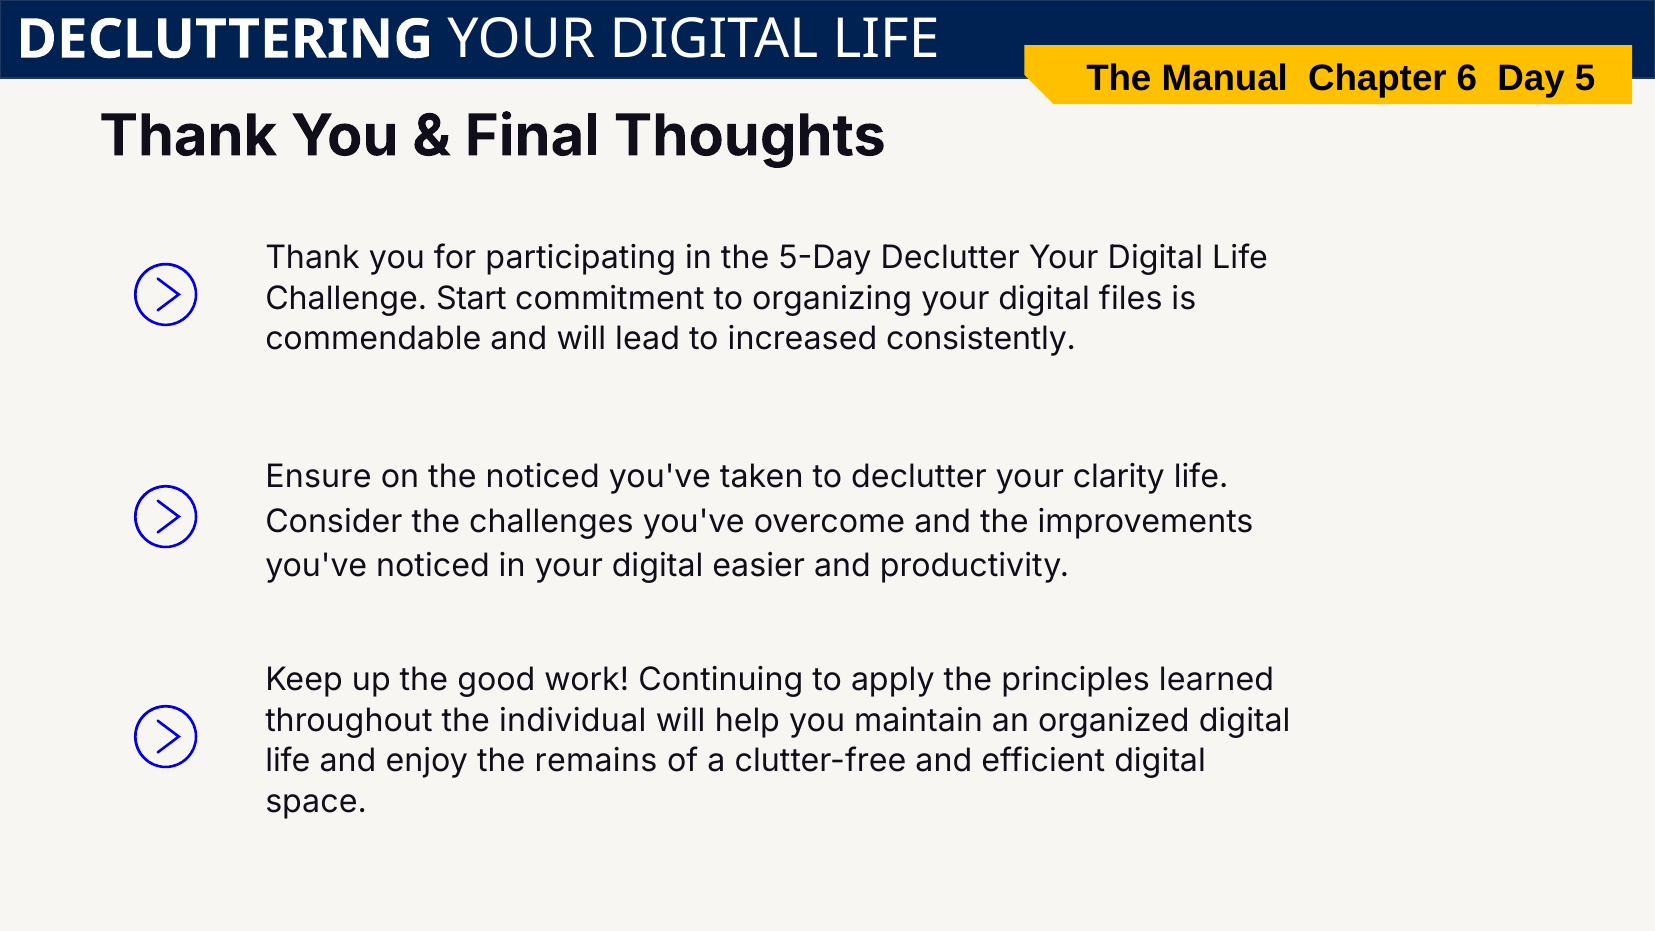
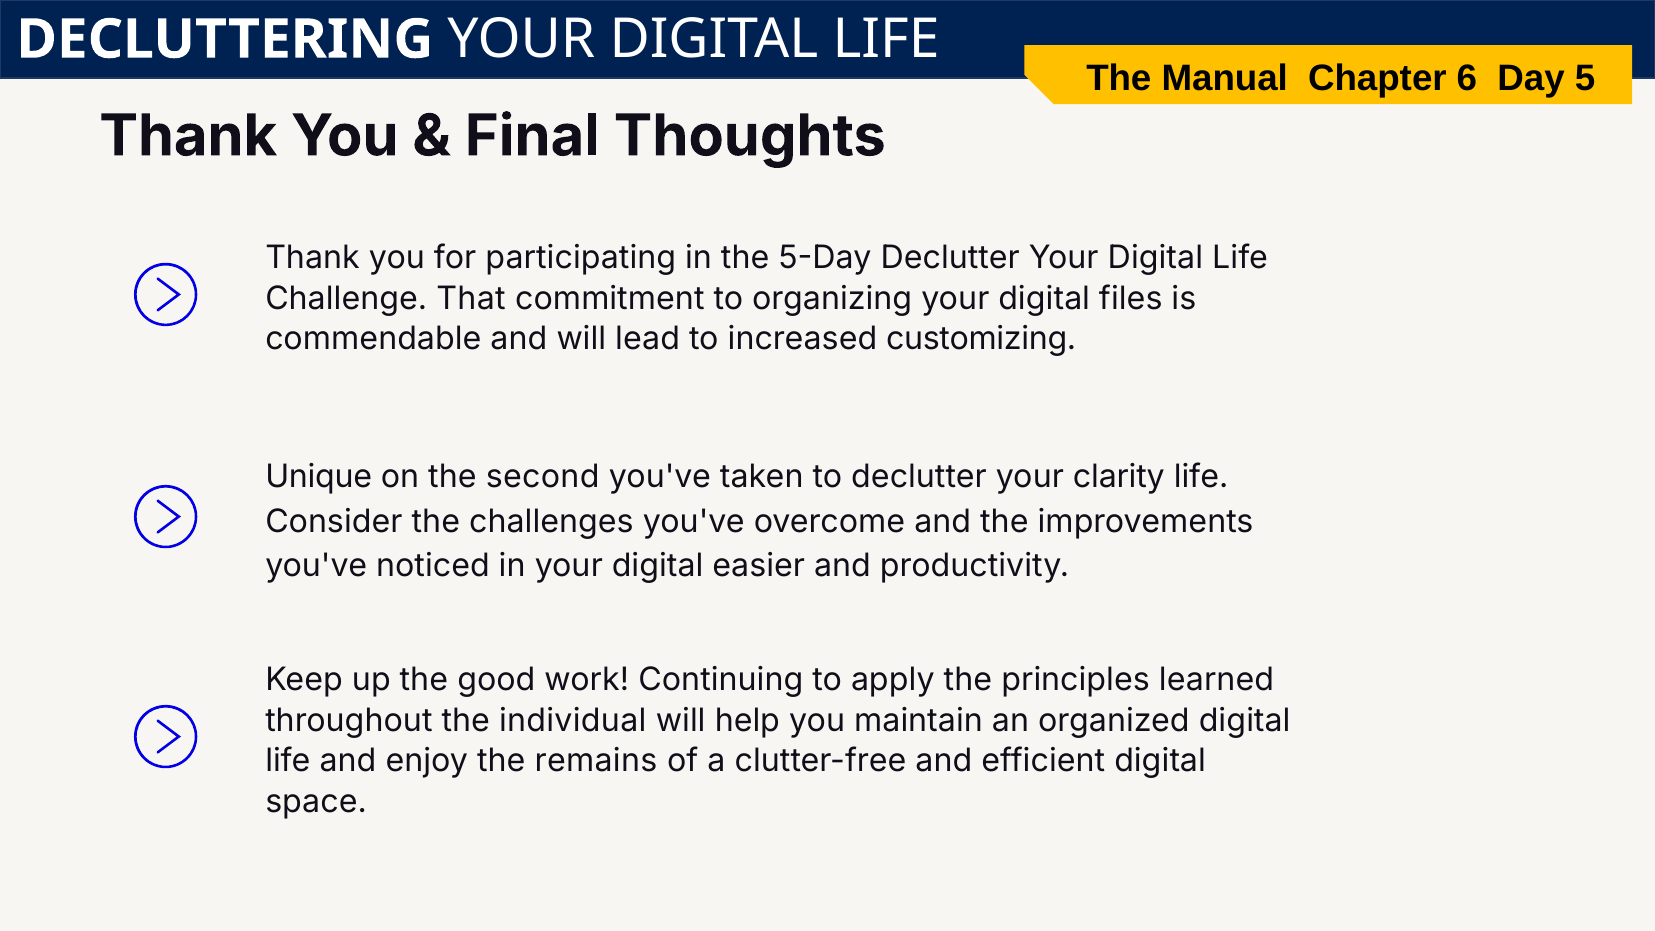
Start: Start -> That
consistently: consistently -> customizing
Ensure: Ensure -> Unique
the noticed: noticed -> second
